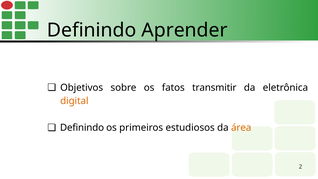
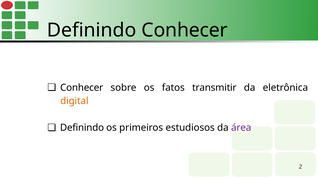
Definindo Aprender: Aprender -> Conhecer
Objetivos at (82, 88): Objetivos -> Conhecer
área colour: orange -> purple
